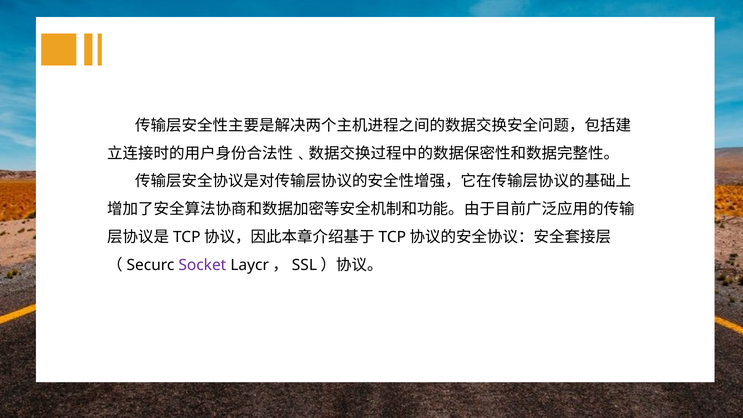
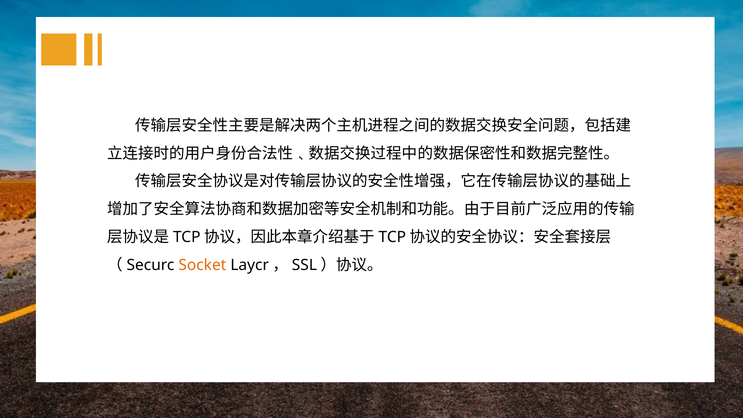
Socket colour: purple -> orange
